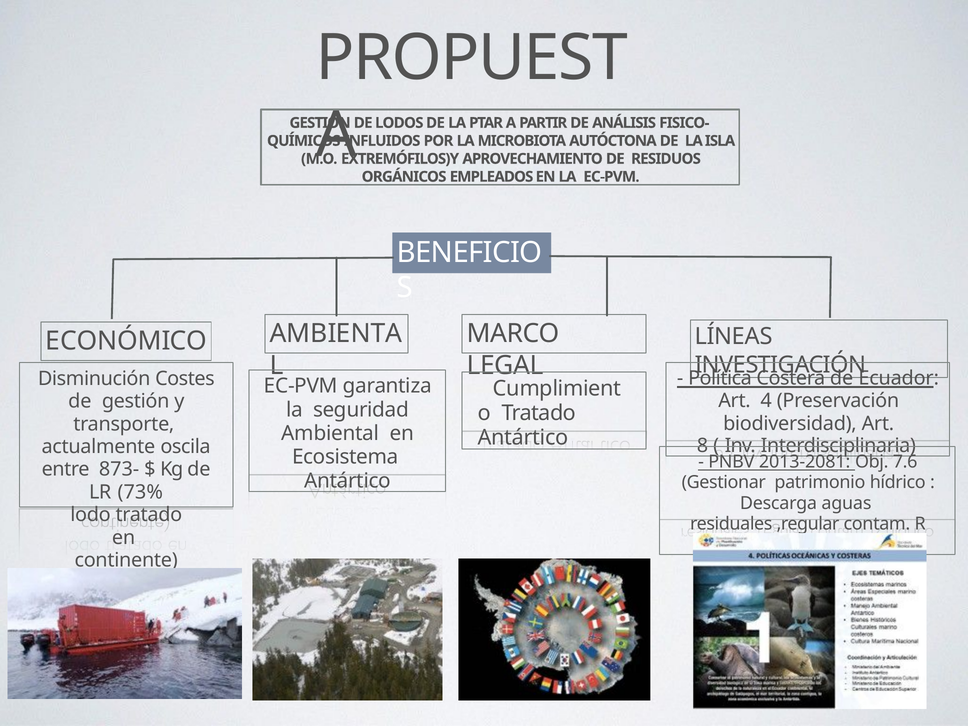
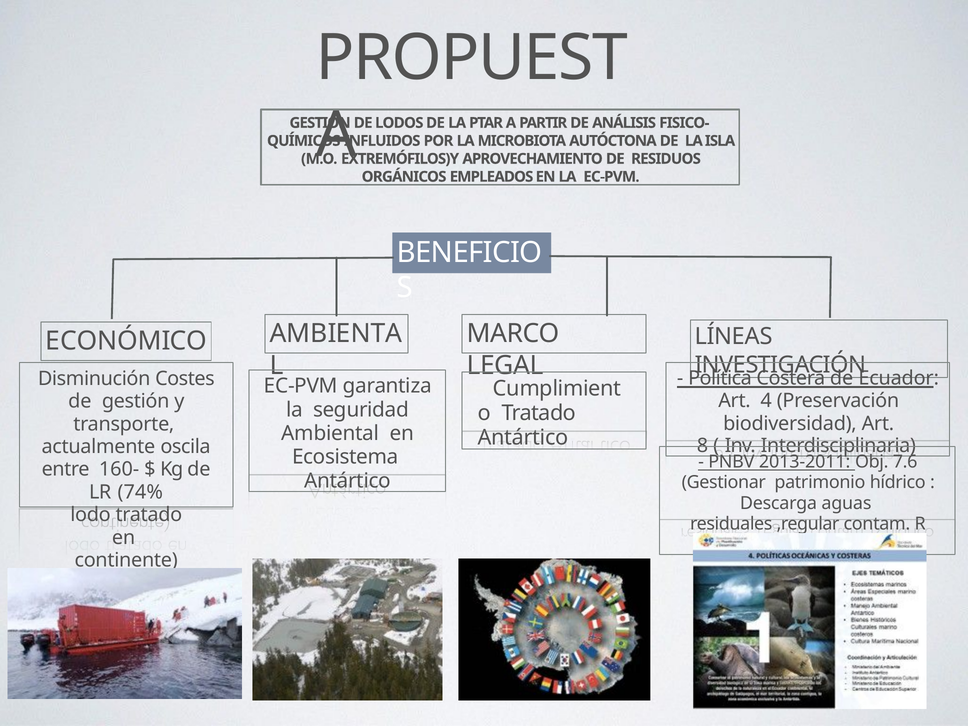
2013-2081: 2013-2081 -> 2013-2011
873-: 873- -> 160-
73%: 73% -> 74%
